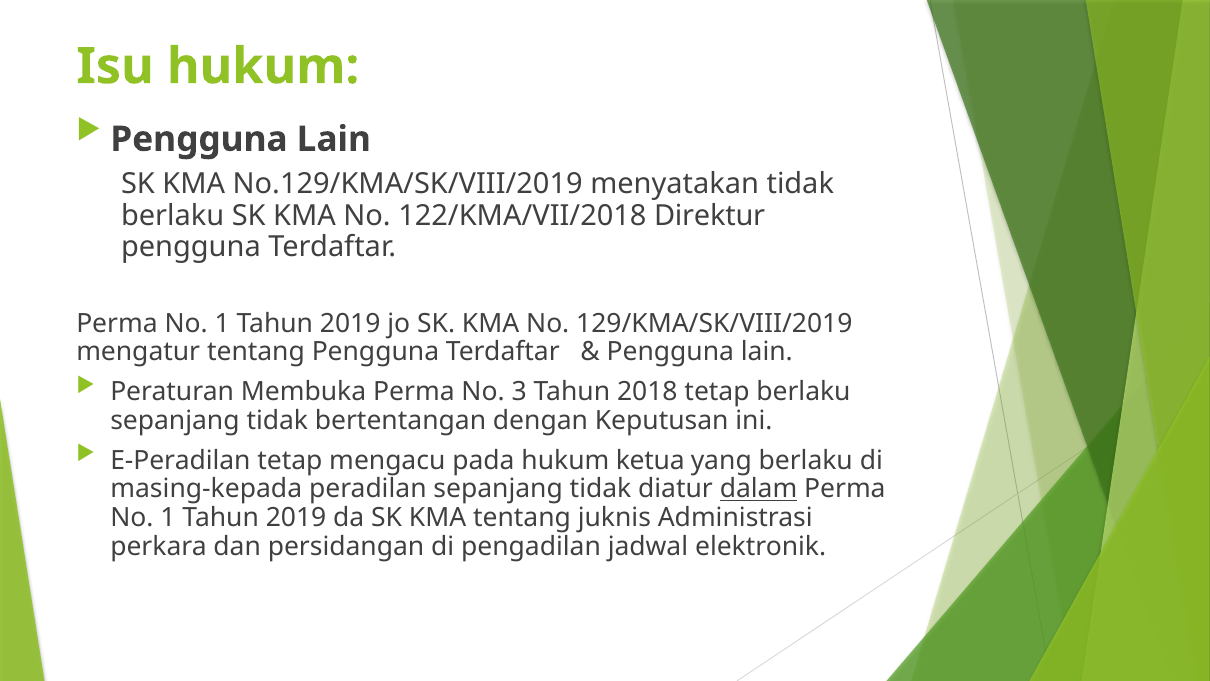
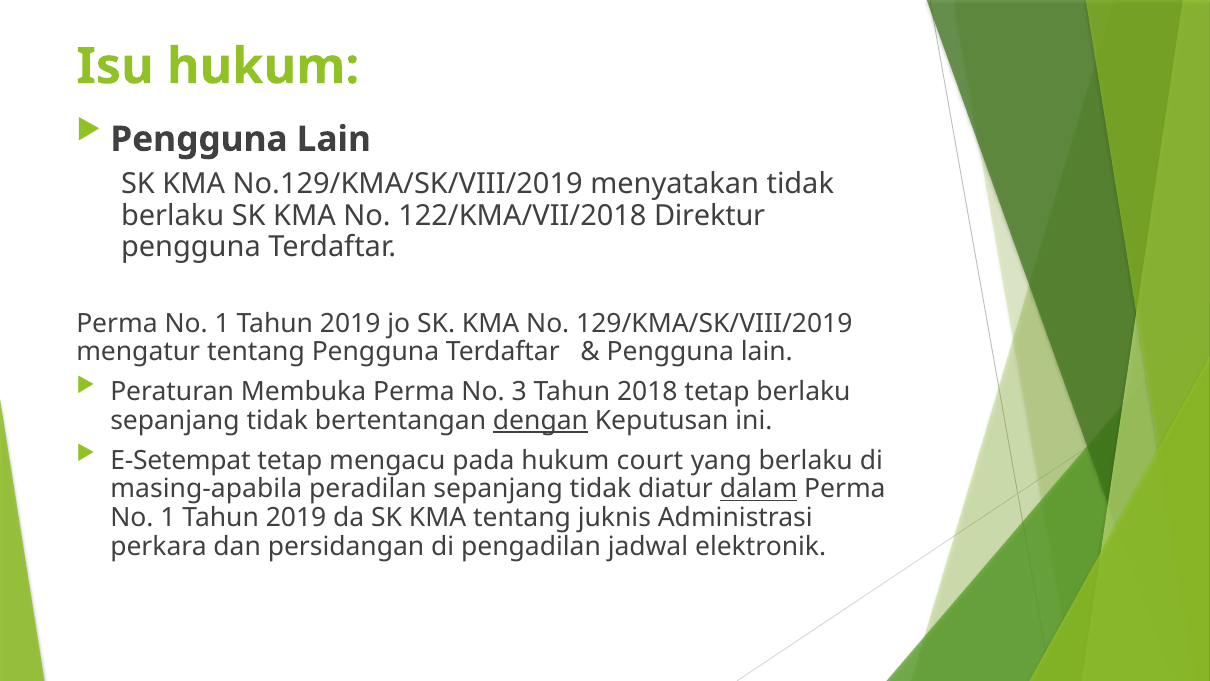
dengan underline: none -> present
E-Peradilan: E-Peradilan -> E-Setempat
ketua: ketua -> court
masing-kepada: masing-kepada -> masing-apabila
